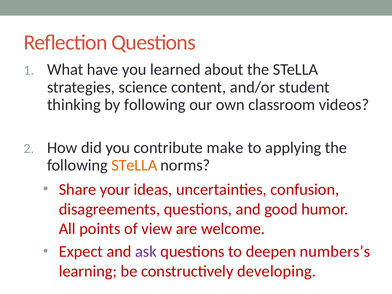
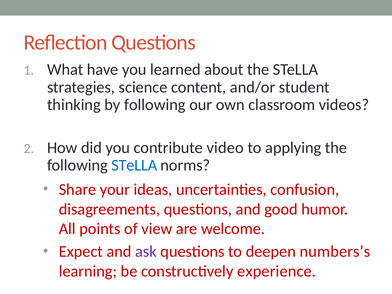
make: make -> video
STeLLA at (134, 165) colour: orange -> blue
developing: developing -> experience
